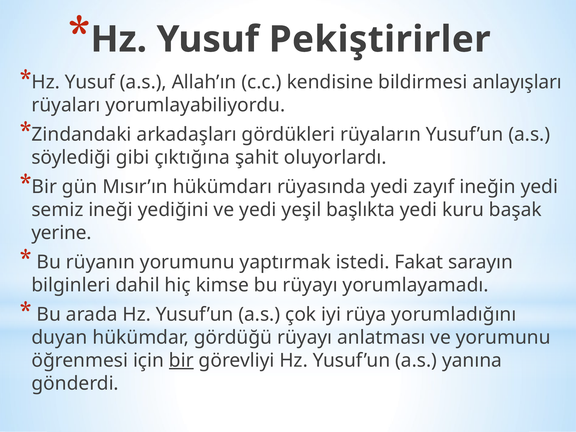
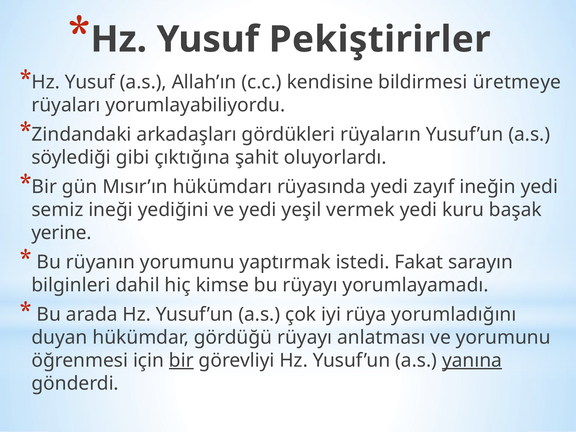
anlayışları: anlayışları -> üretmeye
başlıkta: başlıkta -> vermek
yanına underline: none -> present
